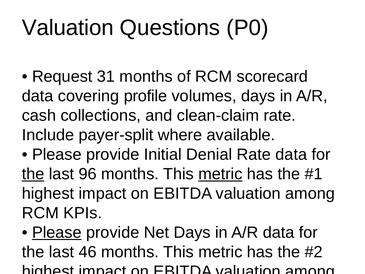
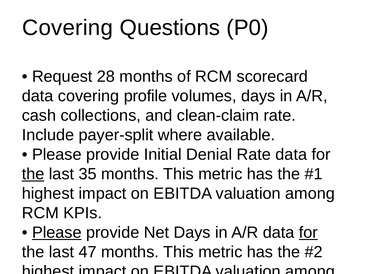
Valuation at (68, 28): Valuation -> Covering
31: 31 -> 28
96: 96 -> 35
metric at (220, 174) underline: present -> none
for at (308, 232) underline: none -> present
46: 46 -> 47
